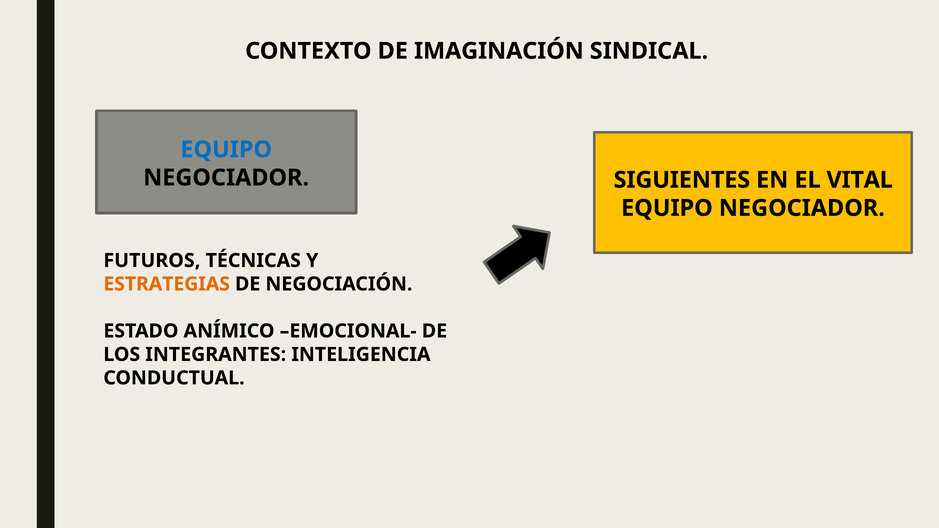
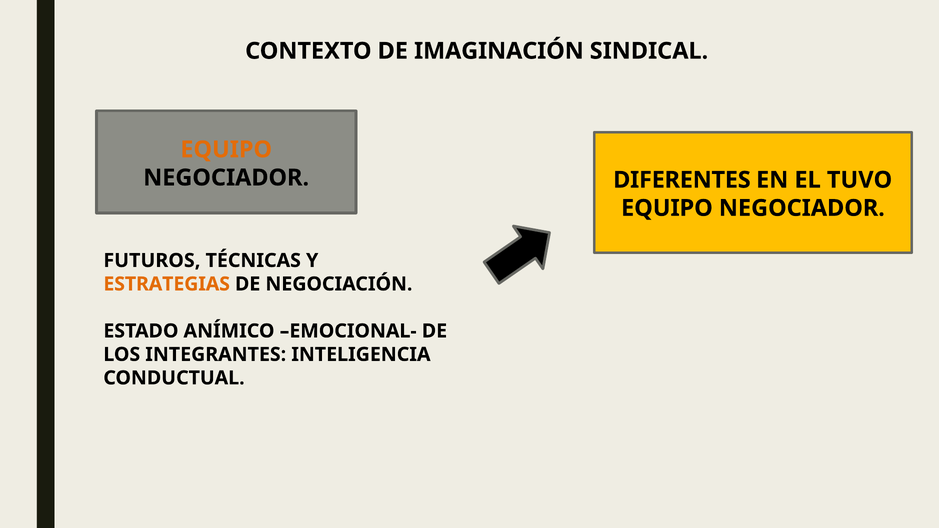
EQUIPO at (226, 150) colour: blue -> orange
SIGUIENTES: SIGUIENTES -> DIFERENTES
VITAL: VITAL -> TUVO
